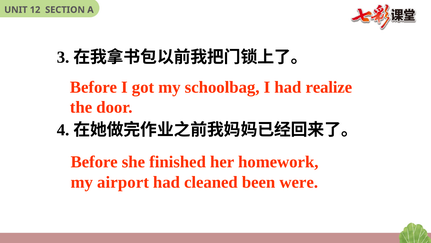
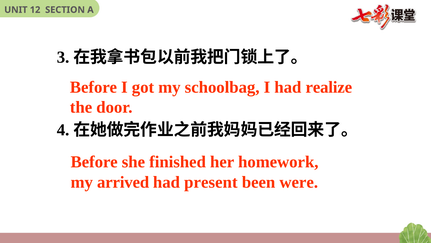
airport: airport -> arrived
cleaned: cleaned -> present
